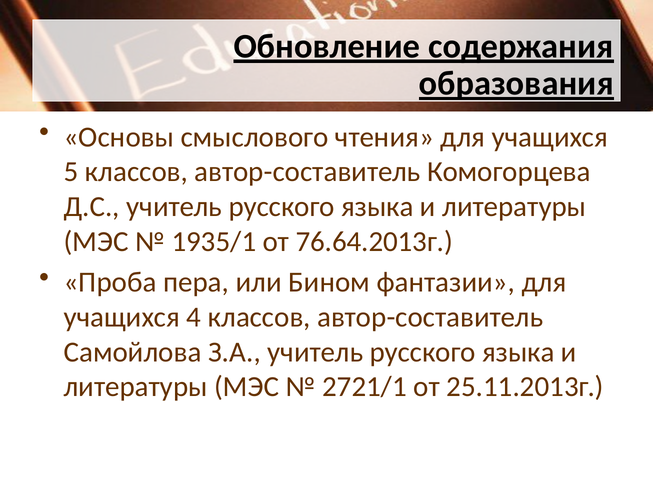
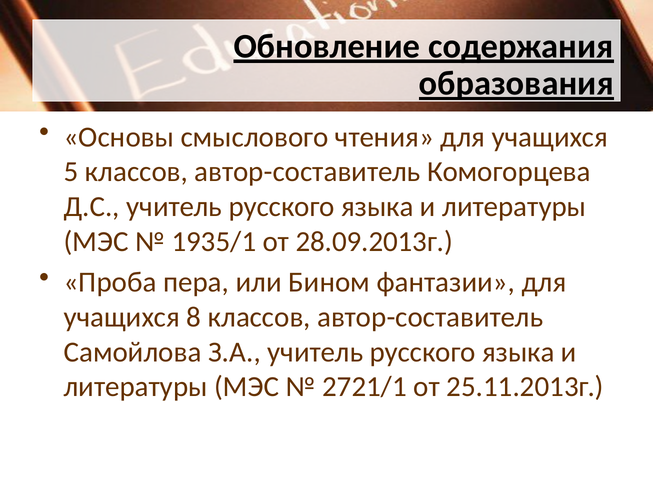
76.64.2013г: 76.64.2013г -> 28.09.2013г
4: 4 -> 8
